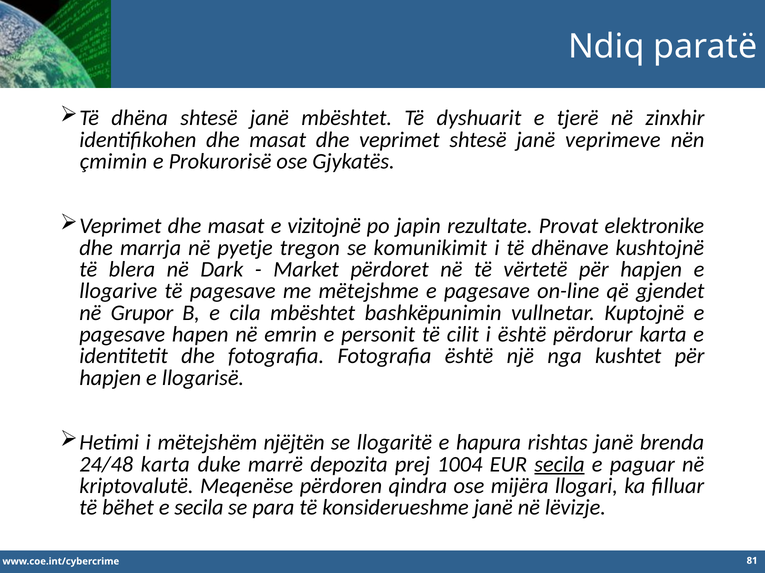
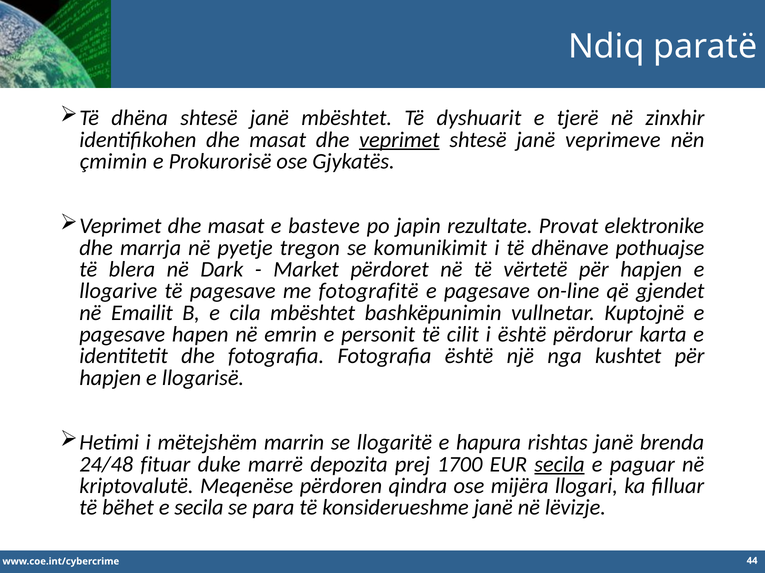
veprimet at (399, 140) underline: none -> present
vizitojnë: vizitojnë -> basteve
kushtojnë: kushtojnë -> pothuajse
mëtejshme: mëtejshme -> fotografitë
Grupor: Grupor -> Emailit
njëjtën: njëjtën -> marrin
24/48 karta: karta -> fituar
1004: 1004 -> 1700
81: 81 -> 44
